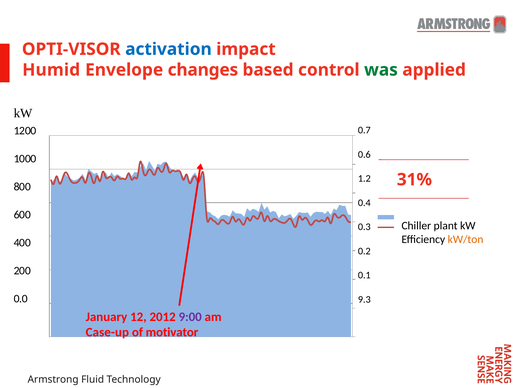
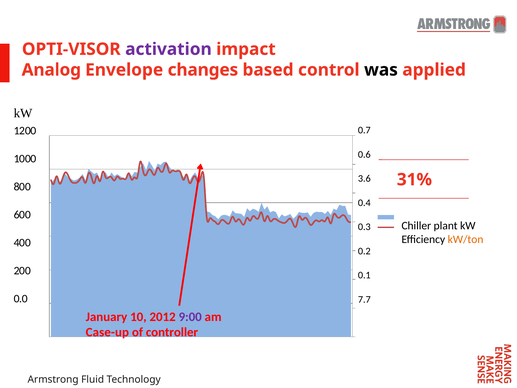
activation colour: blue -> purple
Humid: Humid -> Analog
was colour: green -> black
1.2: 1.2 -> 3.6
9.3: 9.3 -> 7.7
12: 12 -> 10
motivator: motivator -> controller
